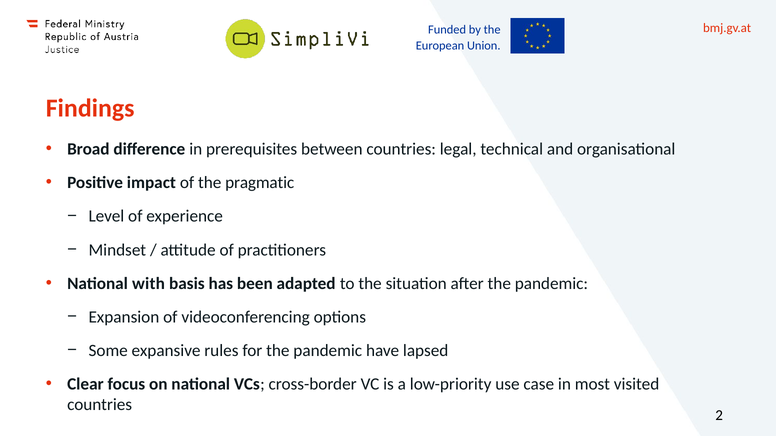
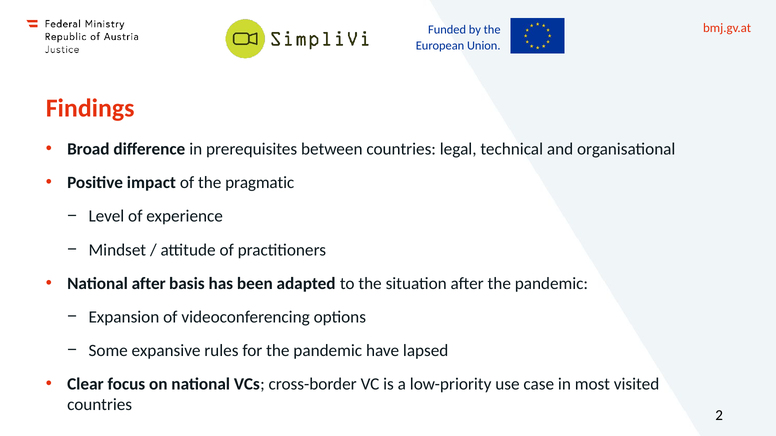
National with: with -> after
